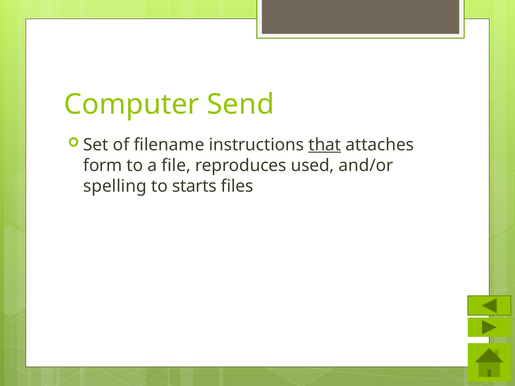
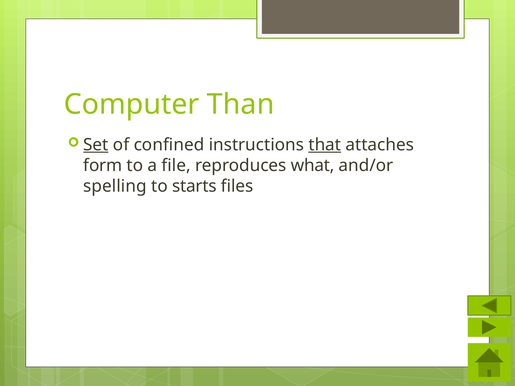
Send: Send -> Than
Set underline: none -> present
filename: filename -> confined
used: used -> what
